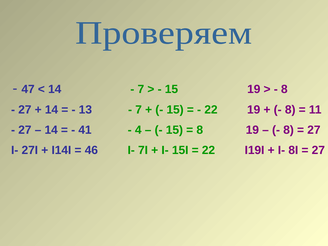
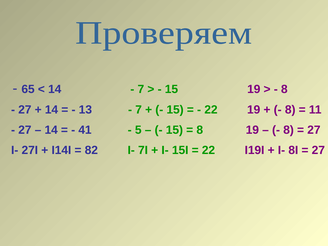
47: 47 -> 65
4: 4 -> 5
46: 46 -> 82
